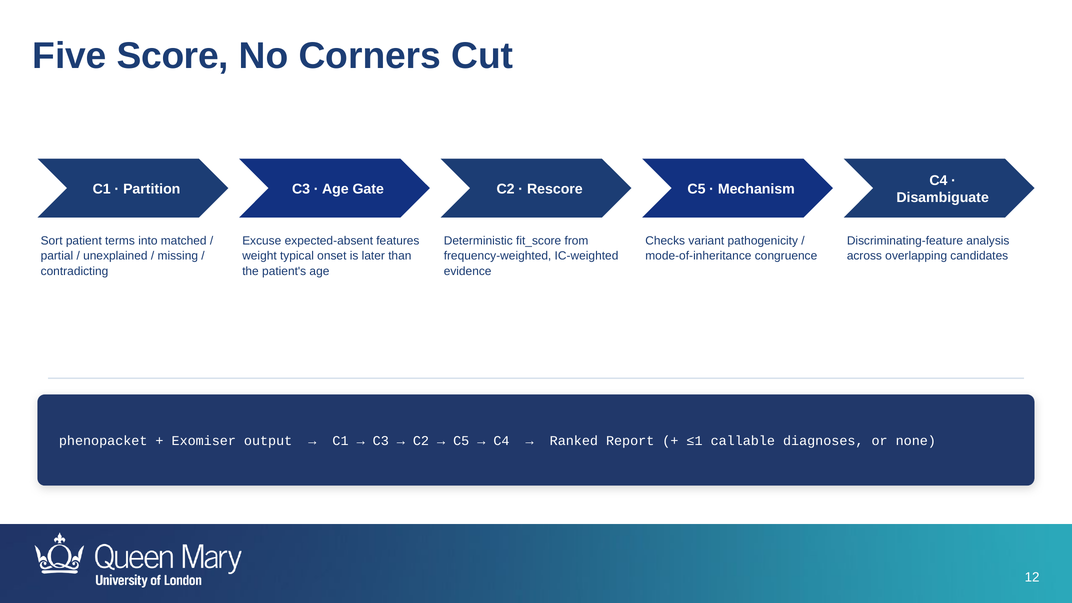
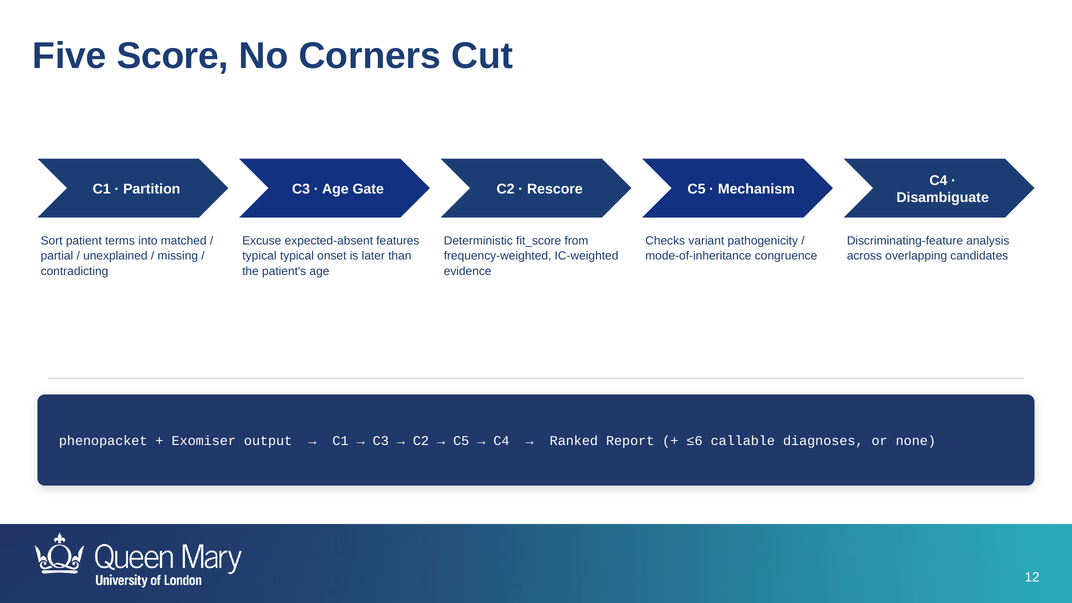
weight at (259, 256): weight -> typical
≤1: ≤1 -> ≤6
